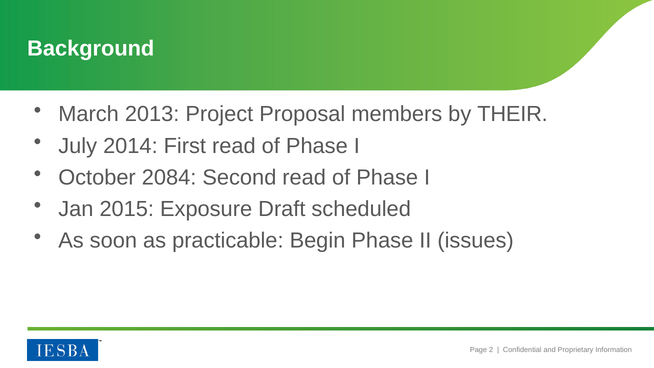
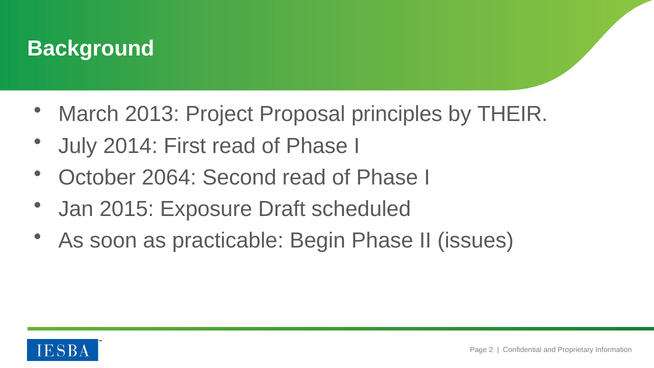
members: members -> principles
2084: 2084 -> 2064
